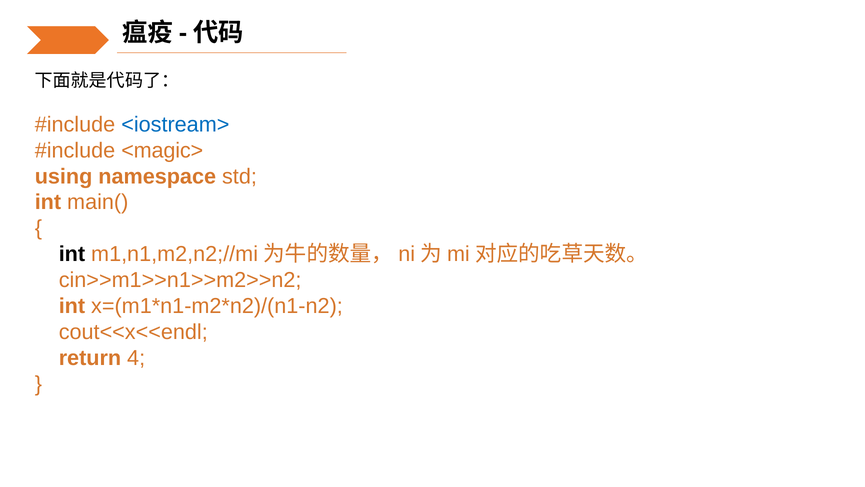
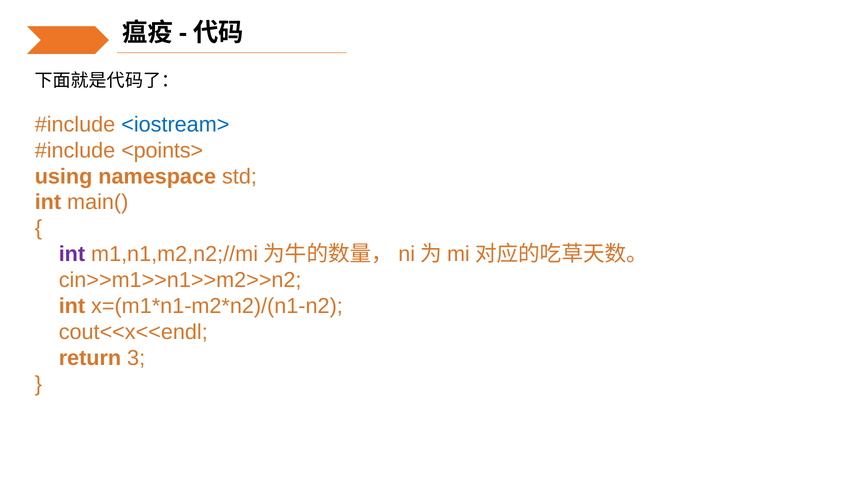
<magic>: <magic> -> <points>
int at (72, 254) colour: black -> purple
4: 4 -> 3
